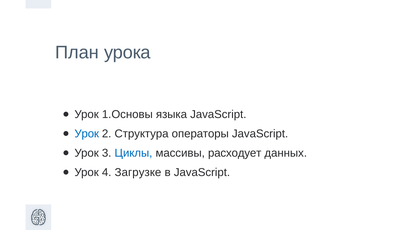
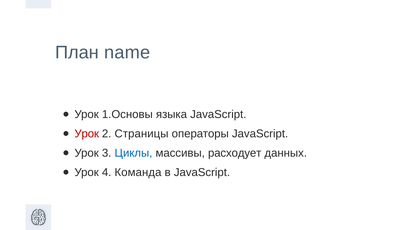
урока: урока -> name
Урок at (87, 134) colour: blue -> red
Структура: Структура -> Страницы
Загрузке: Загрузке -> Команда
